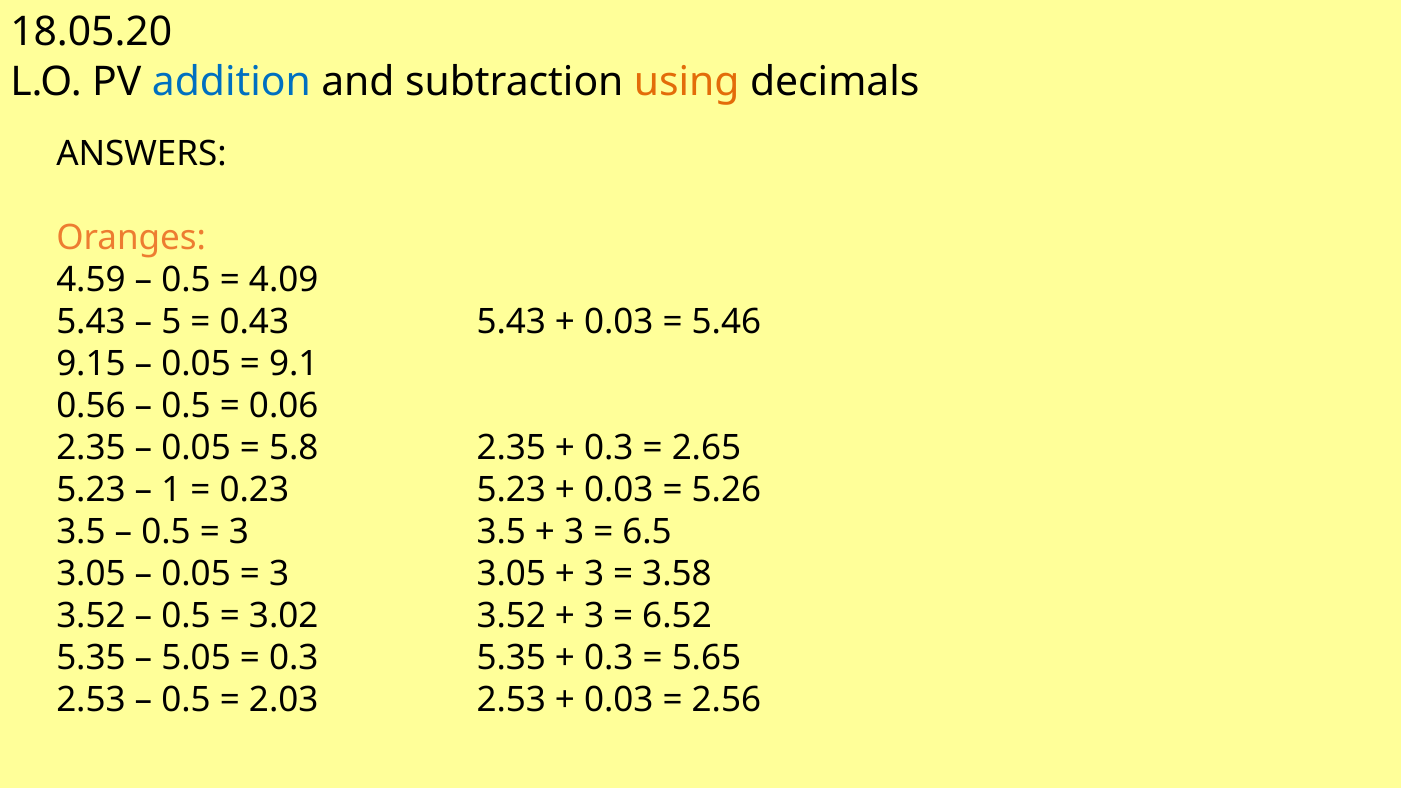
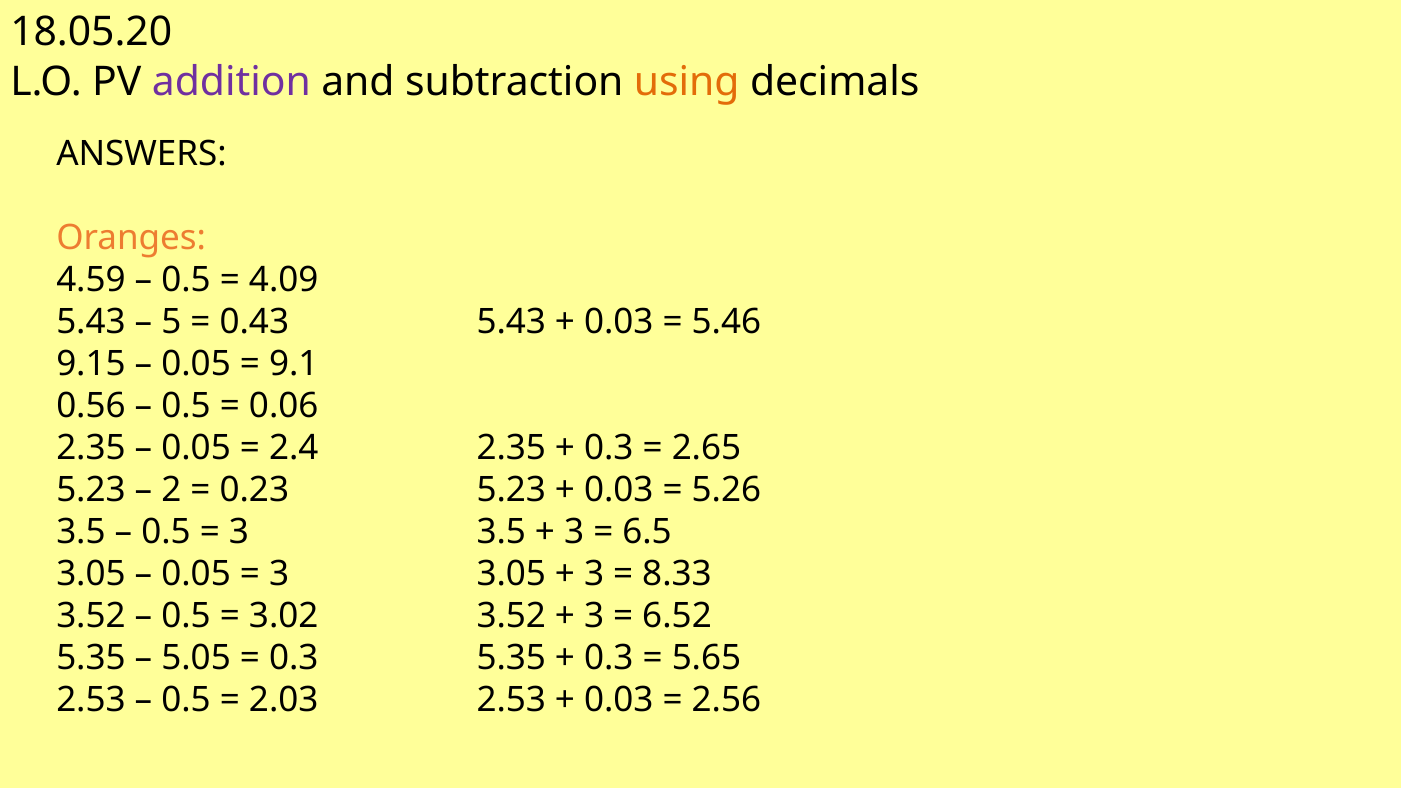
addition colour: blue -> purple
5.8: 5.8 -> 2.4
1: 1 -> 2
3.58: 3.58 -> 8.33
